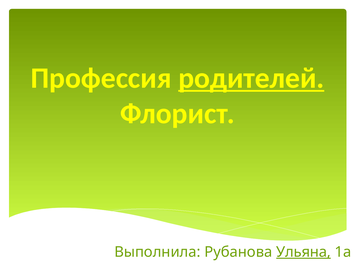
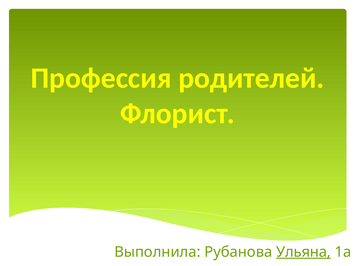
родителей underline: present -> none
